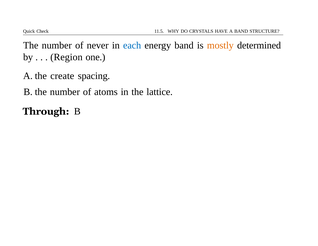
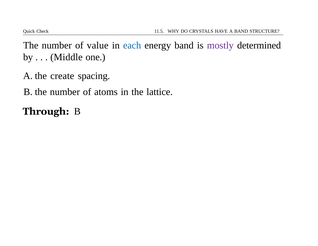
never: never -> value
mostly colour: orange -> purple
Region: Region -> Middle
